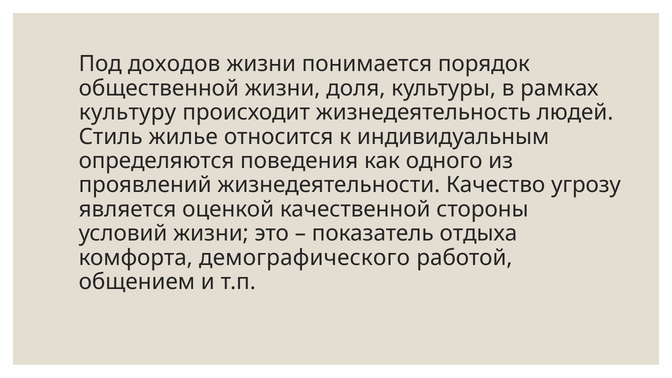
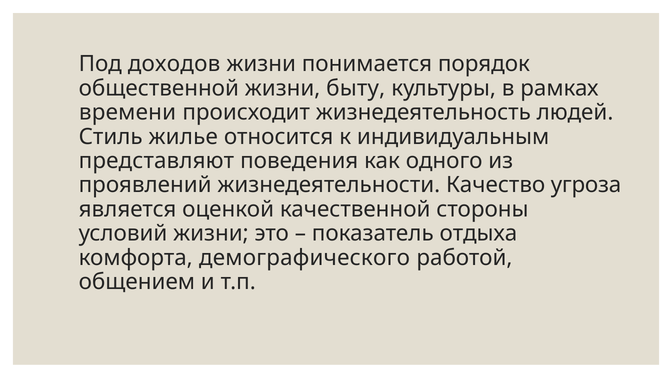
доля: доля -> быту
культуру: культуру -> времени
определяются: определяются -> представляют
угрозу: угрозу -> угроза
